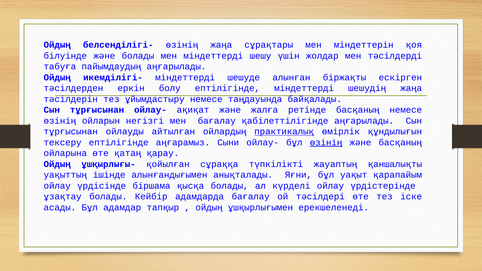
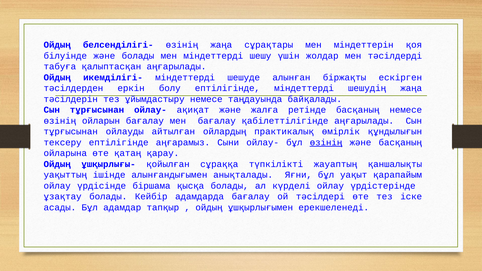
пайымдаудың: пайымдаудың -> қалыптасқан
ойларын негізгі: негізгі -> бағалау
практикалық underline: present -> none
